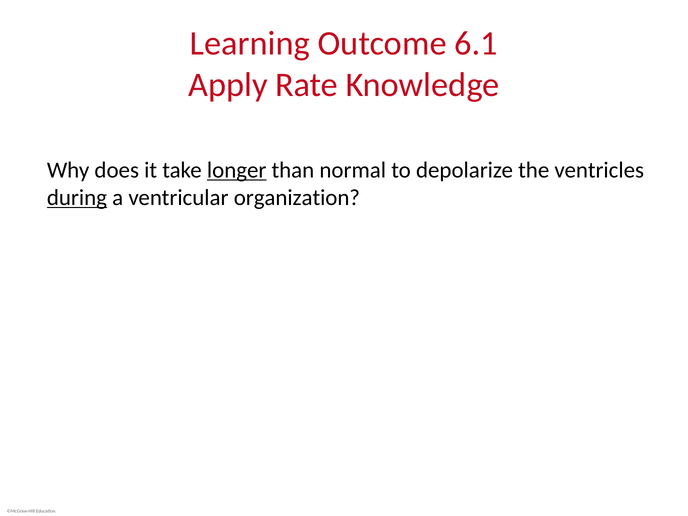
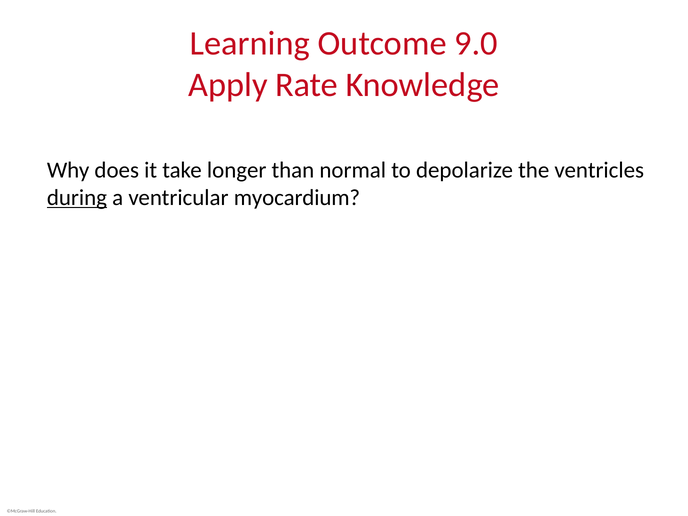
6.1: 6.1 -> 9.0
longer underline: present -> none
organization: organization -> myocardium
